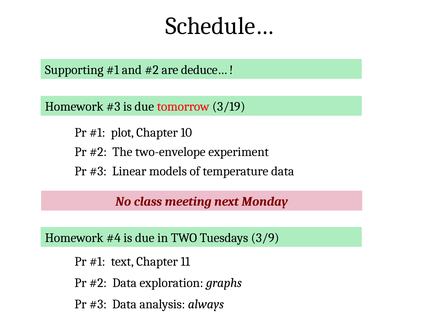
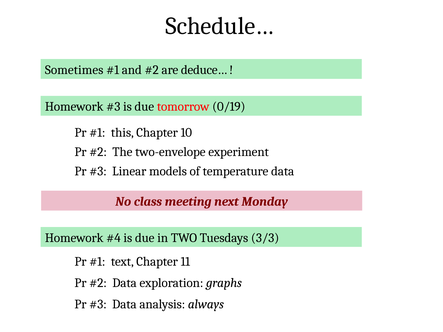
Supporting: Supporting -> Sometimes
3/19: 3/19 -> 0/19
plot: plot -> this
3/9: 3/9 -> 3/3
